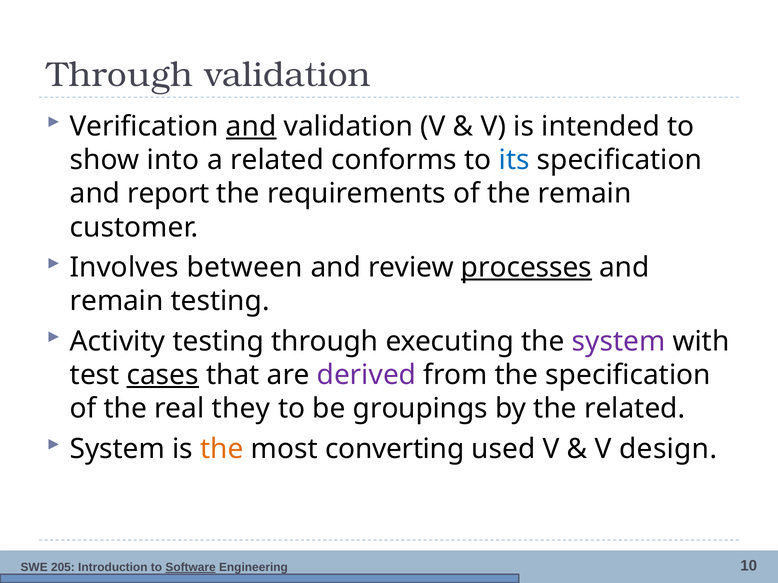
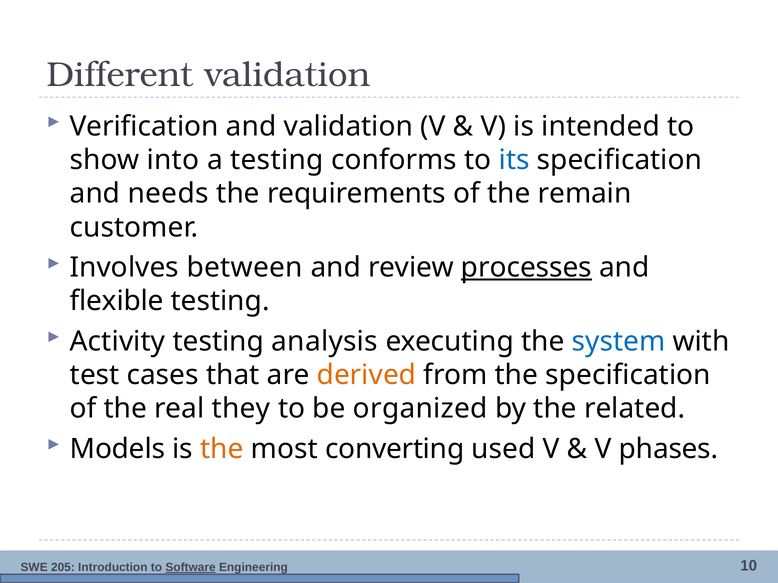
Through at (120, 75): Through -> Different
and at (251, 126) underline: present -> none
a related: related -> testing
report: report -> needs
remain at (117, 301): remain -> flexible
testing through: through -> analysis
system at (619, 342) colour: purple -> blue
cases underline: present -> none
derived colour: purple -> orange
groupings: groupings -> organized
System at (117, 449): System -> Models
design: design -> phases
